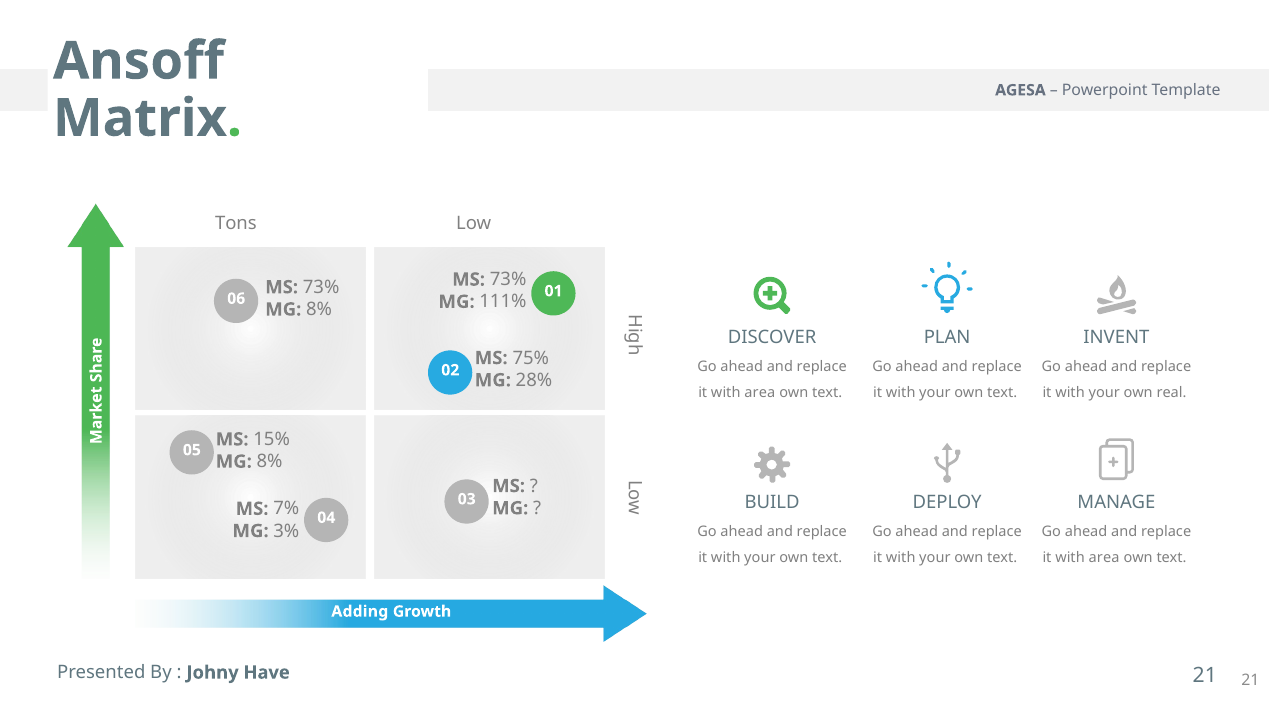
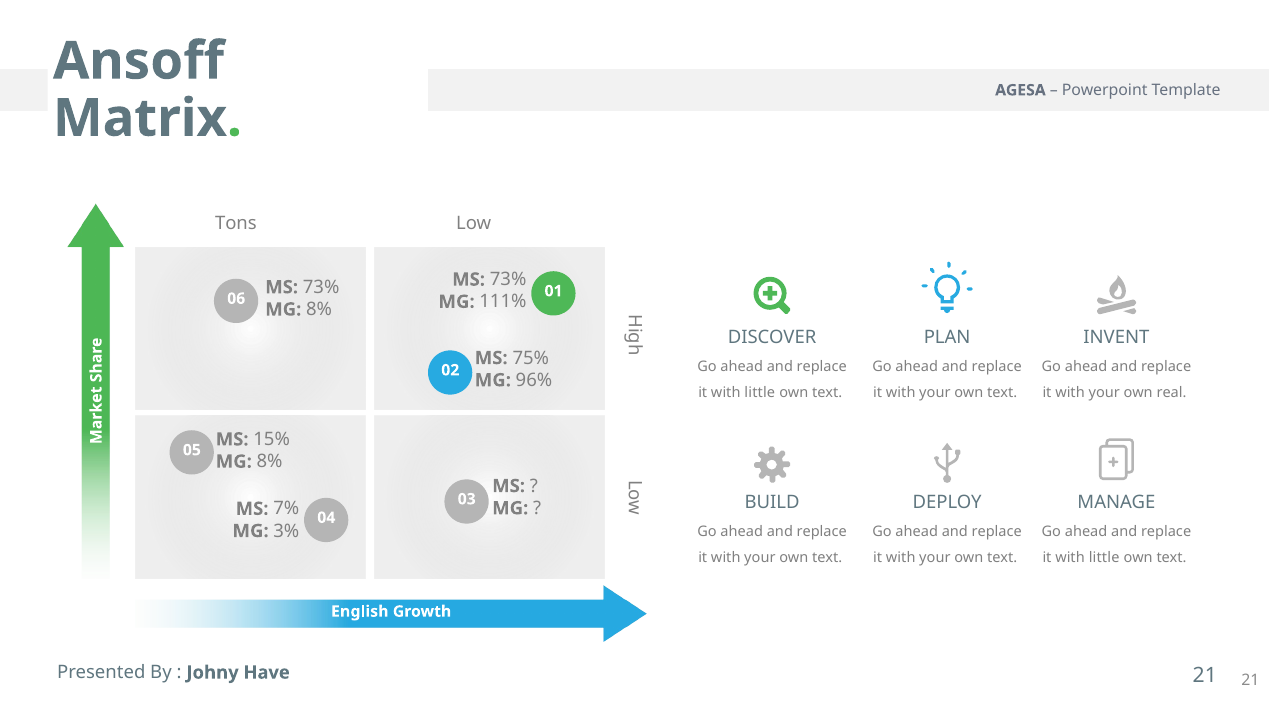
28%: 28% -> 96%
area at (760, 393): area -> little
area at (1104, 558): area -> little
Adding: Adding -> English
